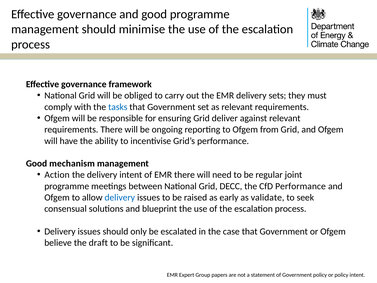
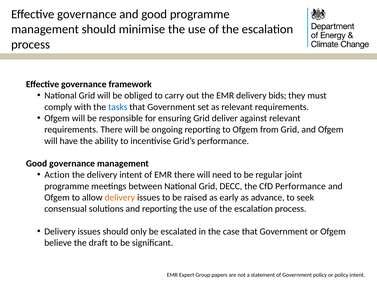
sets: sets -> bids
Good mechanism: mechanism -> governance
delivery at (120, 197) colour: blue -> orange
validate: validate -> advance
and blueprint: blueprint -> reporting
